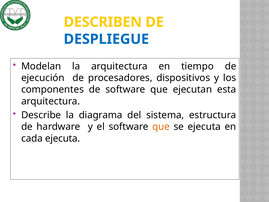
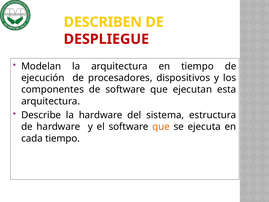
DESPLIEGUE colour: blue -> red
la diagrama: diagrama -> hardware
cada ejecuta: ejecuta -> tiempo
